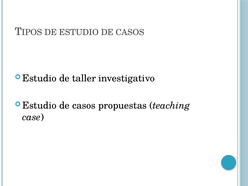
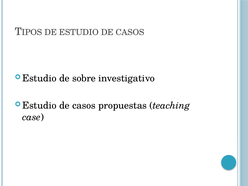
taller: taller -> sobre
